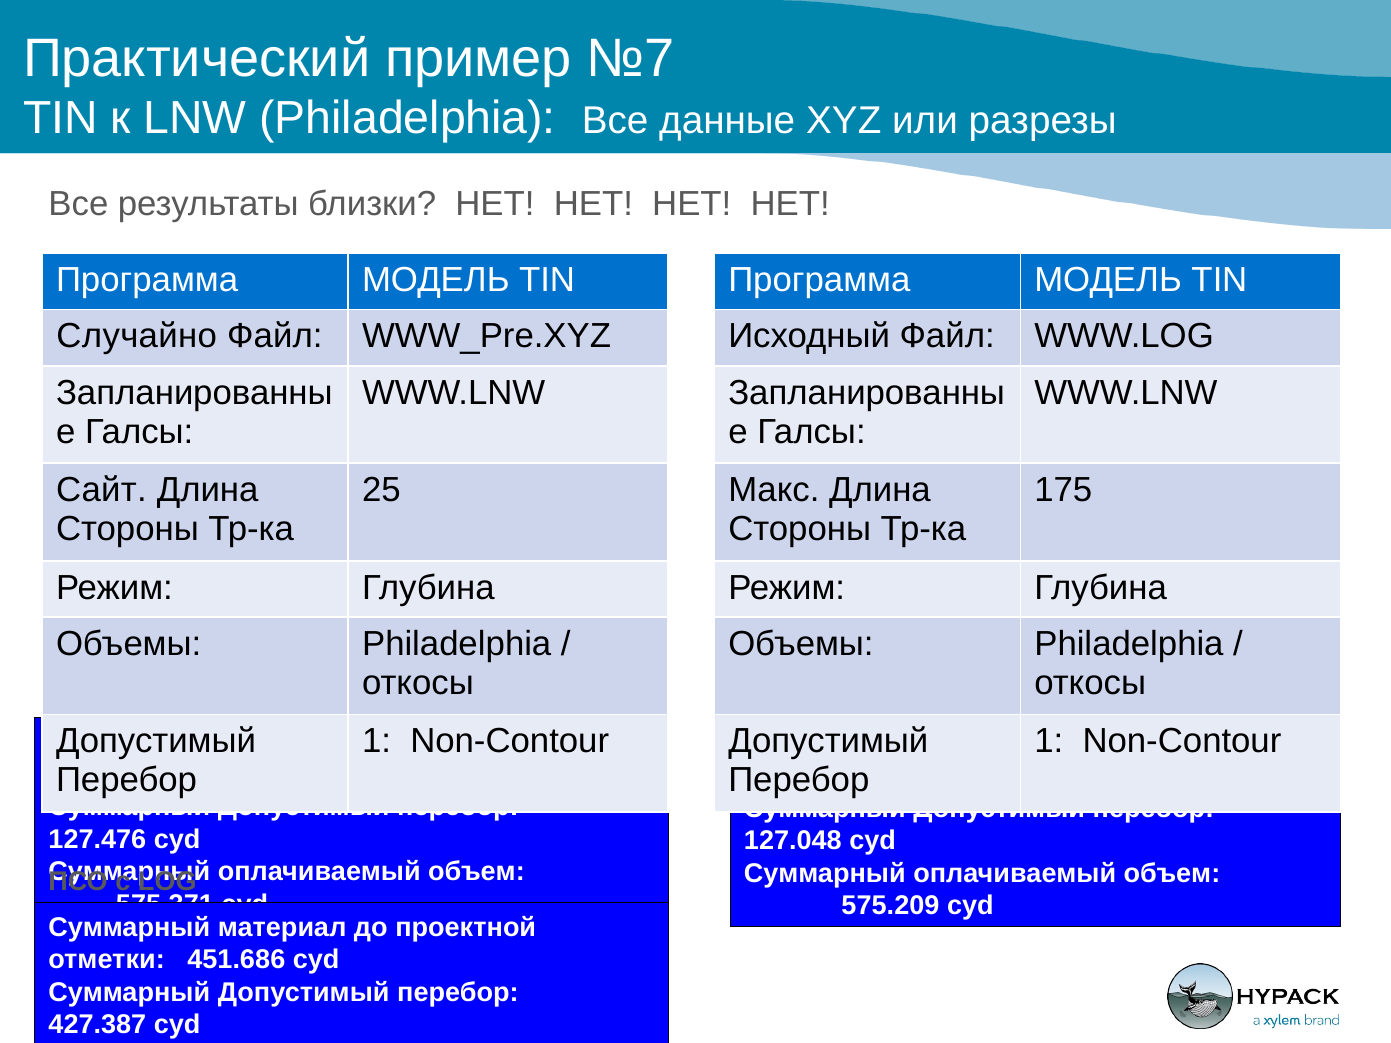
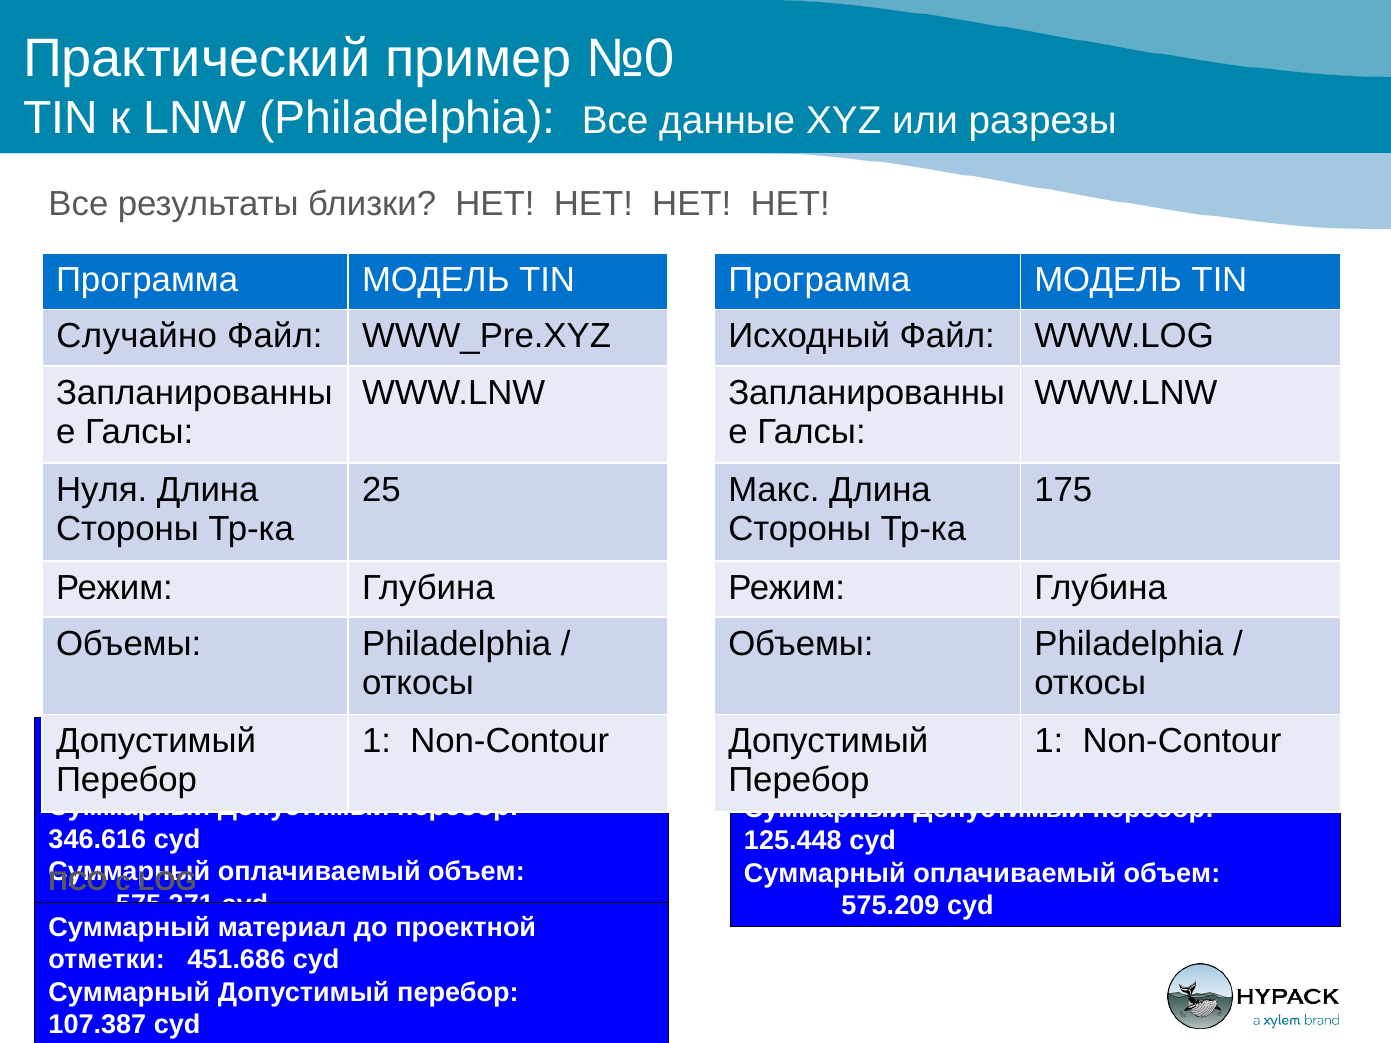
№7: №7 -> №0
Сайт: Сайт -> Нуля
127.476: 127.476 -> 346.616
127.048: 127.048 -> 125.448
427.387: 427.387 -> 107.387
